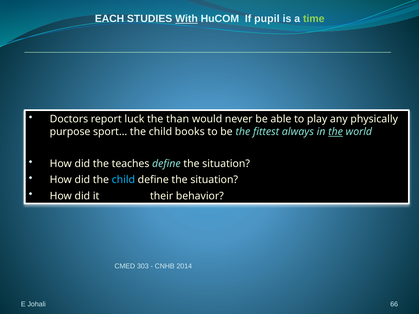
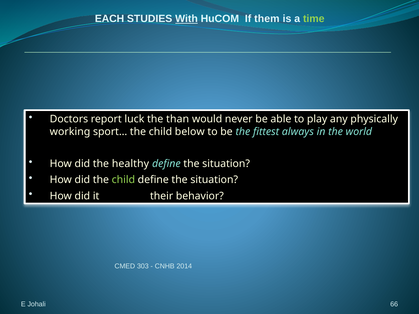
pupil: pupil -> them
purpose: purpose -> working
books: books -> below
the at (336, 132) underline: present -> none
teaches: teaches -> healthy
child at (123, 180) colour: light blue -> light green
